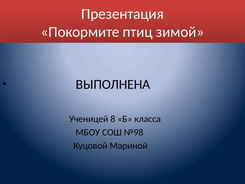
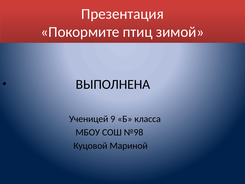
8: 8 -> 9
